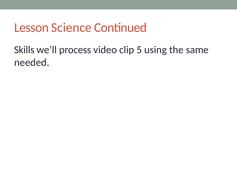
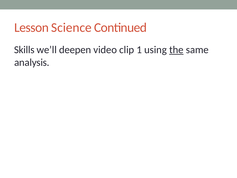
process: process -> deepen
5: 5 -> 1
the underline: none -> present
needed: needed -> analysis
